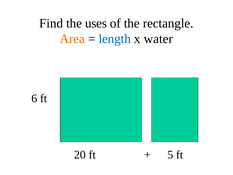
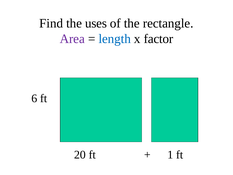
Area colour: orange -> purple
water: water -> factor
5: 5 -> 1
